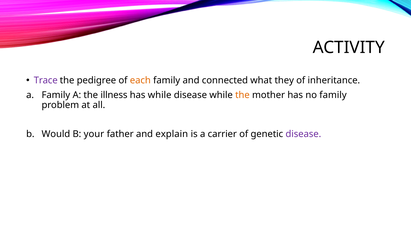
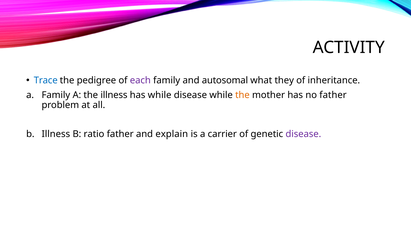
Trace colour: purple -> blue
each colour: orange -> purple
connected: connected -> autosomal
no family: family -> father
b Would: Would -> Illness
your: your -> ratio
